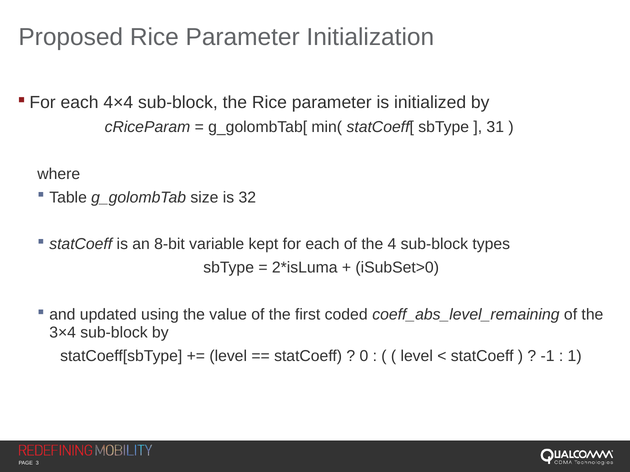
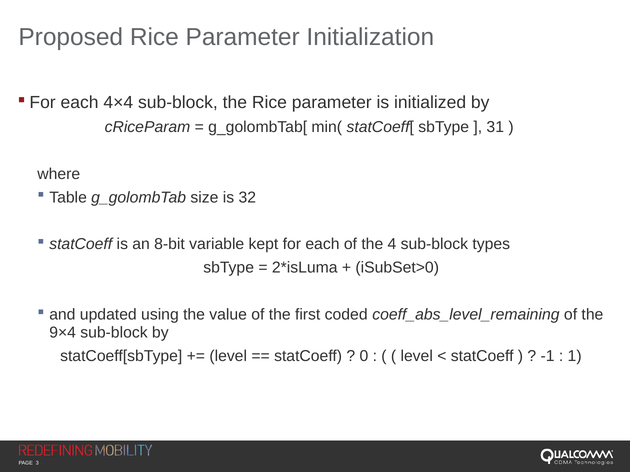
3×4: 3×4 -> 9×4
